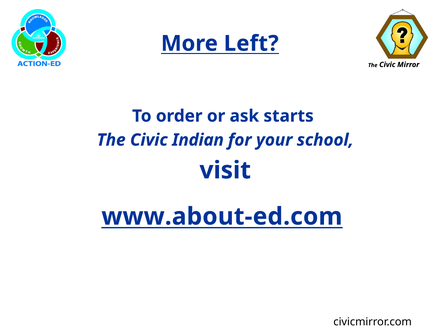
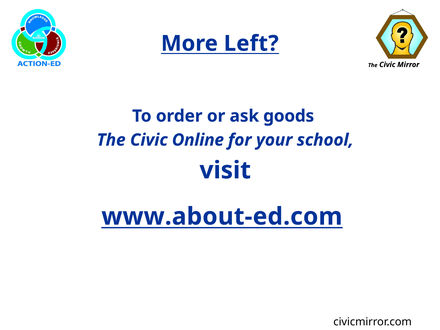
starts: starts -> goods
Indian: Indian -> Online
